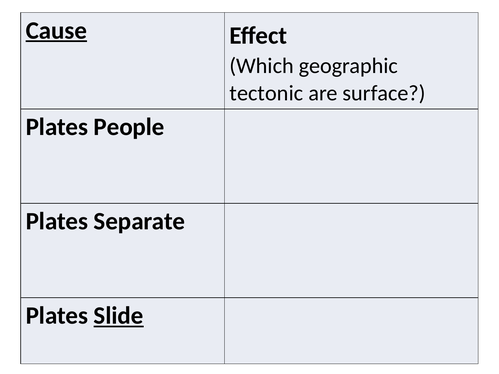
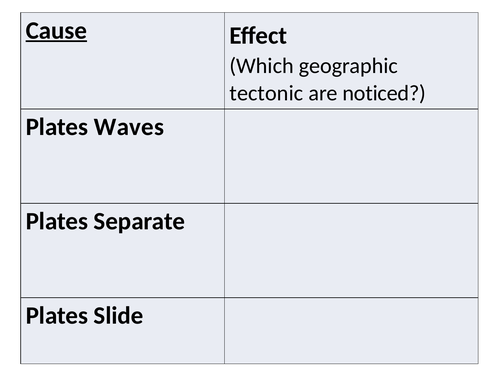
surface: surface -> noticed
People: People -> Waves
Slide underline: present -> none
